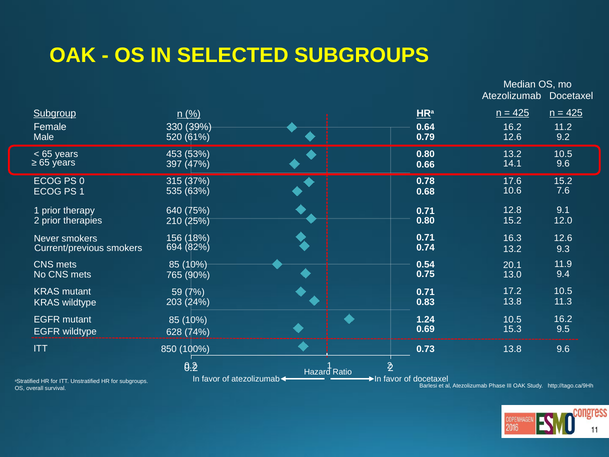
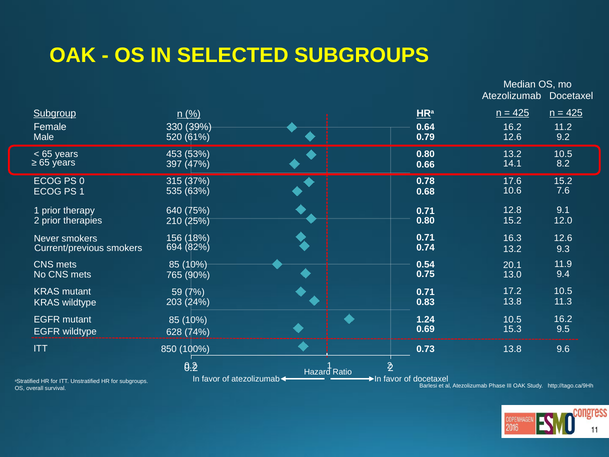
14.1 9.6: 9.6 -> 8.2
